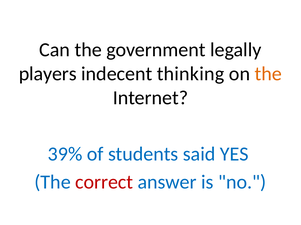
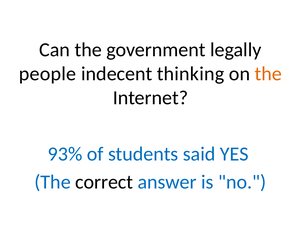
players: players -> people
39%: 39% -> 93%
correct colour: red -> black
